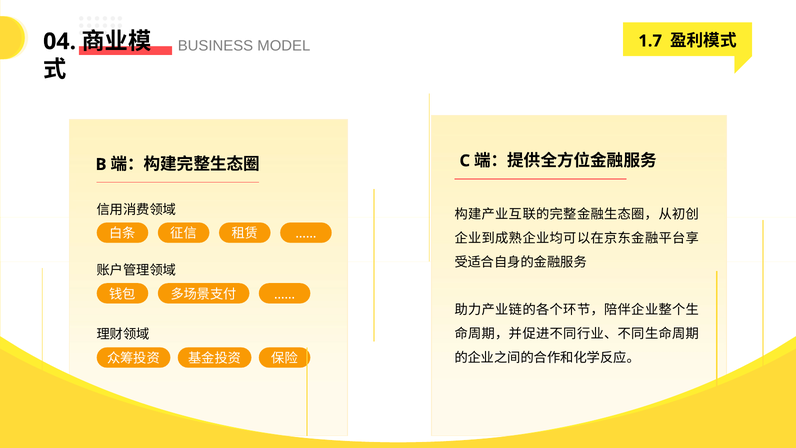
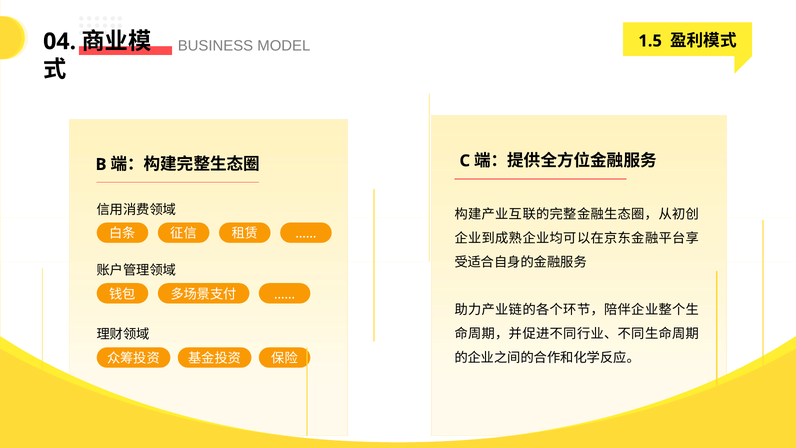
1.7: 1.7 -> 1.5
